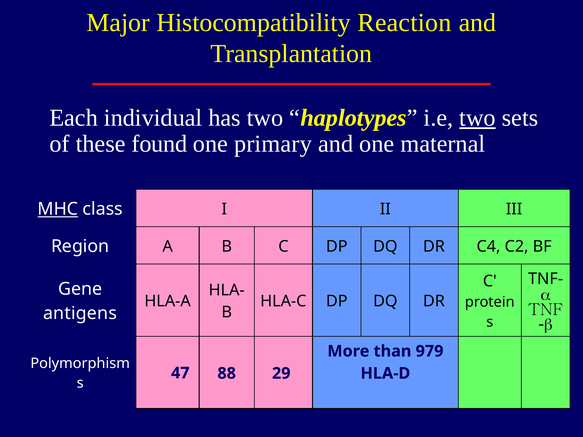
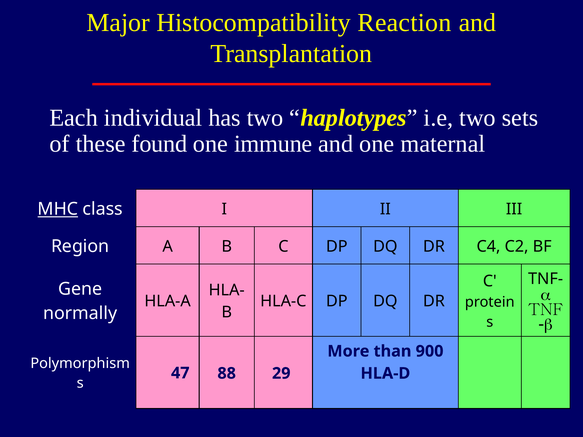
two at (478, 118) underline: present -> none
primary: primary -> immune
antigens: antigens -> normally
979: 979 -> 900
